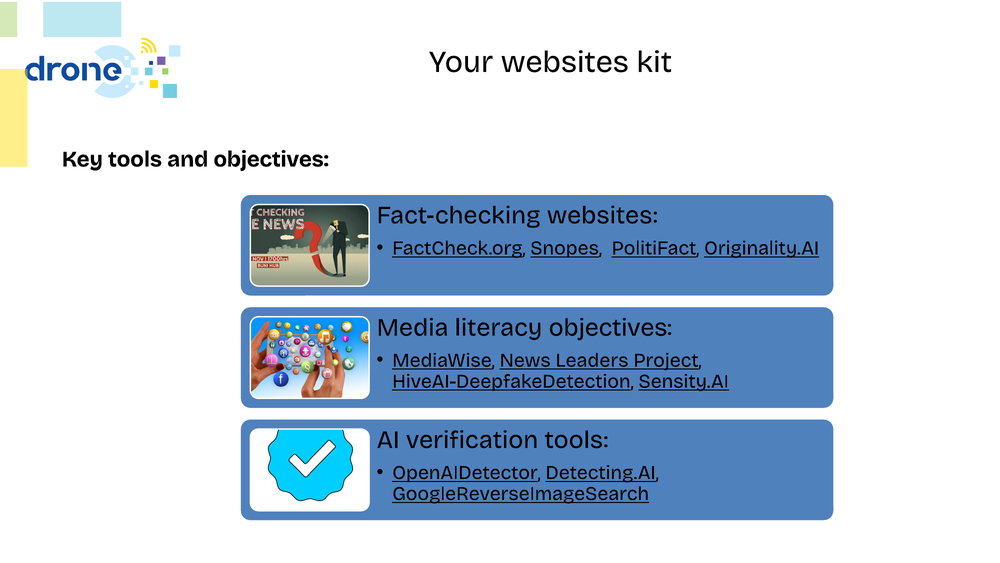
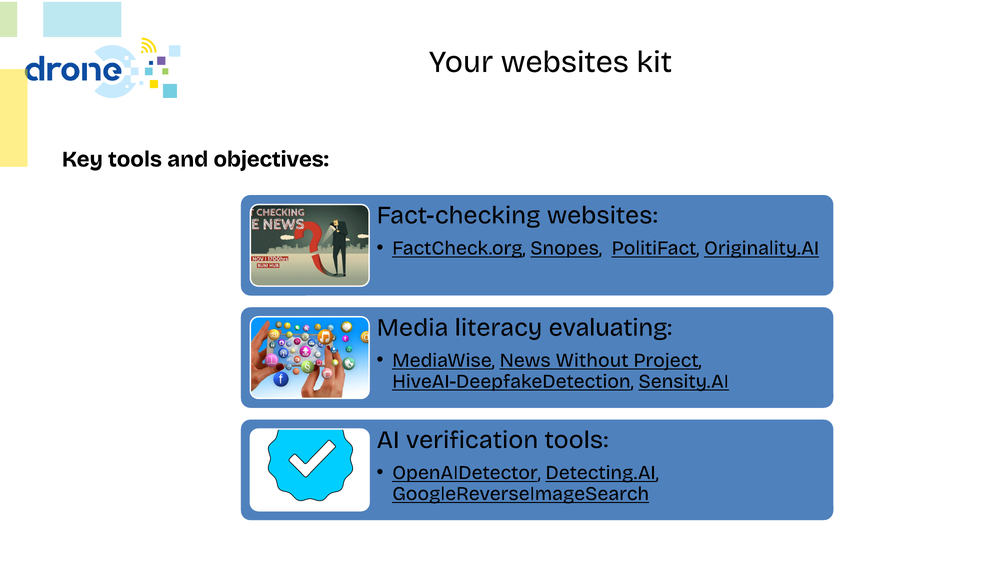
literacy objectives: objectives -> evaluating
Leaders: Leaders -> Without
